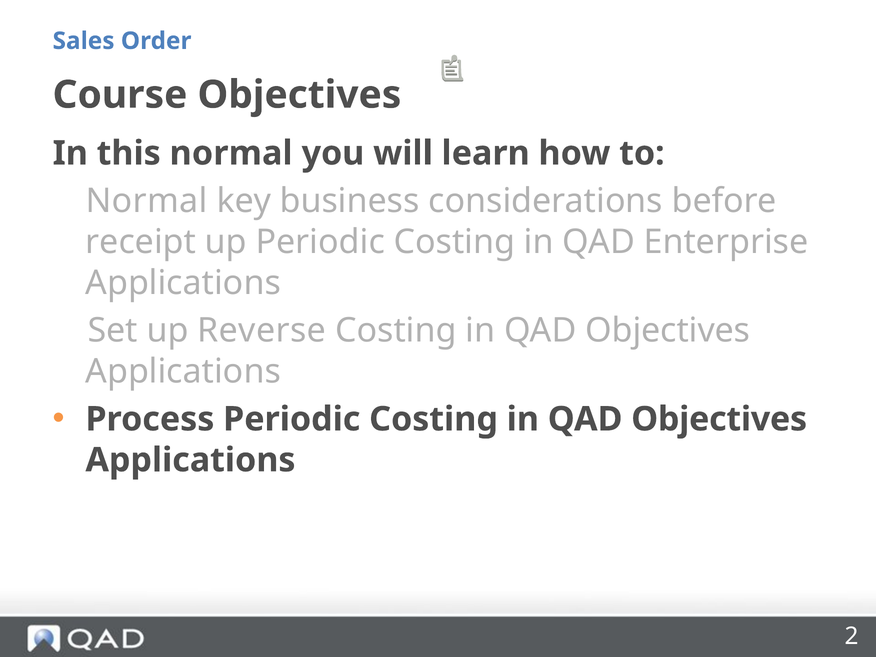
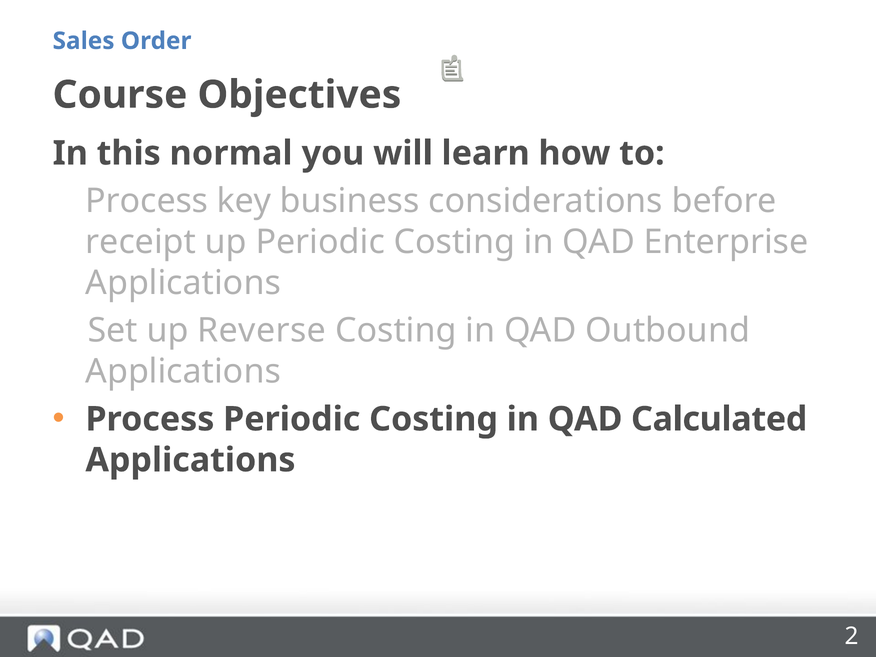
Normal at (147, 201): Normal -> Process
Objectives at (668, 331): Objectives -> Outbound
Objectives at (719, 419): Objectives -> Calculated
